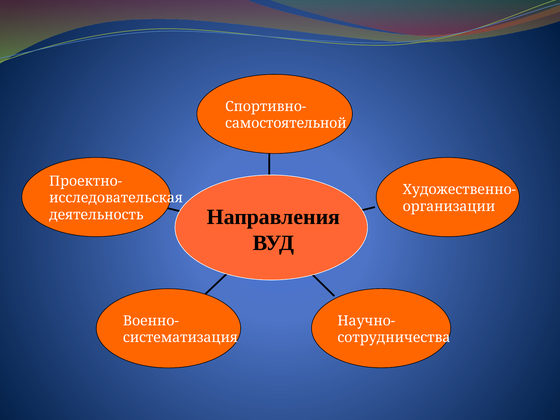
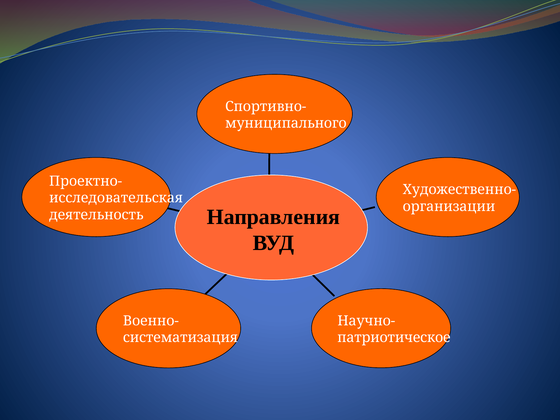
самостоятельной: самостоятельной -> муниципального
сотрудничества: сотрудничества -> патриотическое
